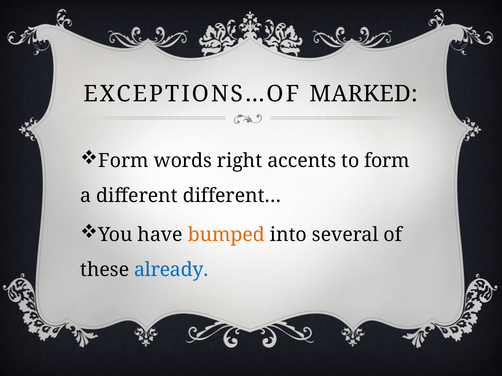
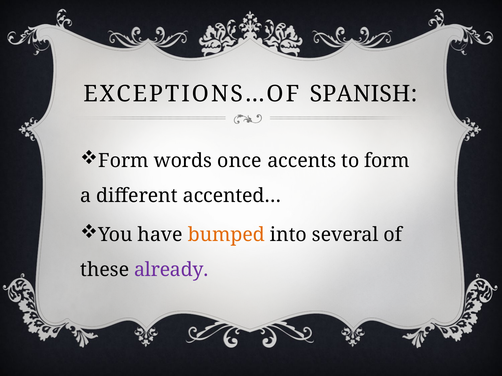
MARKED: MARKED -> SPANISH
right: right -> once
different…: different… -> accented…
already colour: blue -> purple
